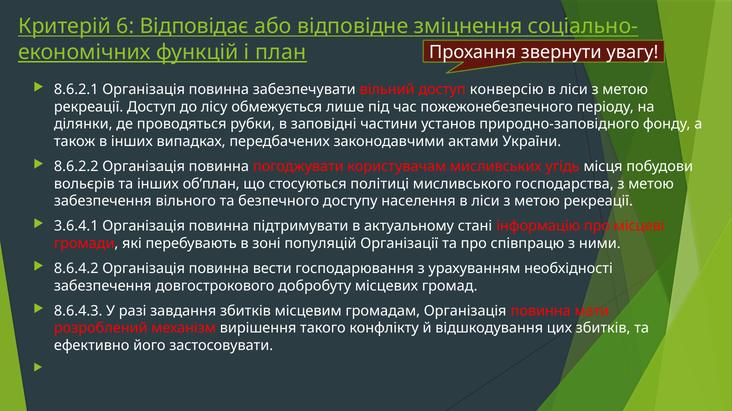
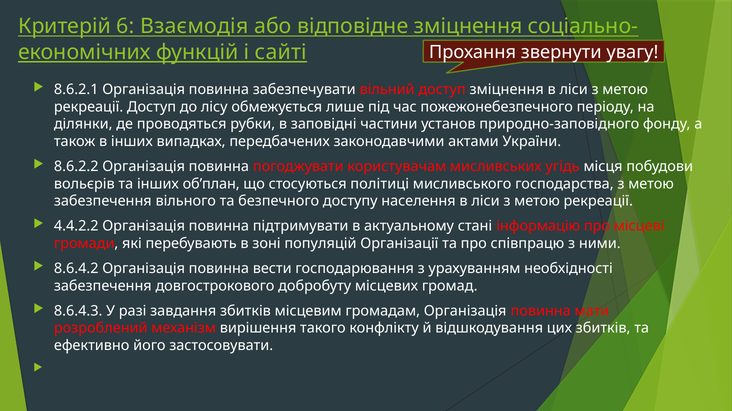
Відповідає: Відповідає -> Взаємодія
план: план -> сайті
доступ конверсію: конверсію -> зміцнення
3.6.4.1: 3.6.4.1 -> 4.4.2.2
